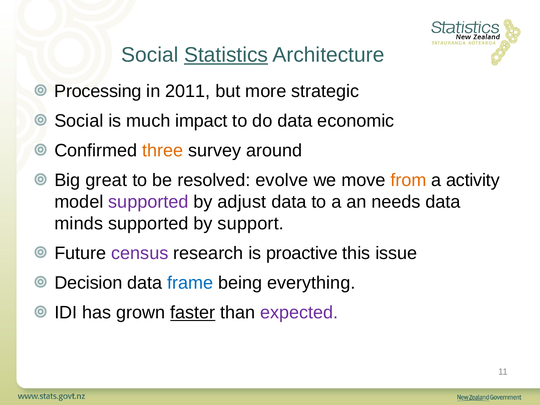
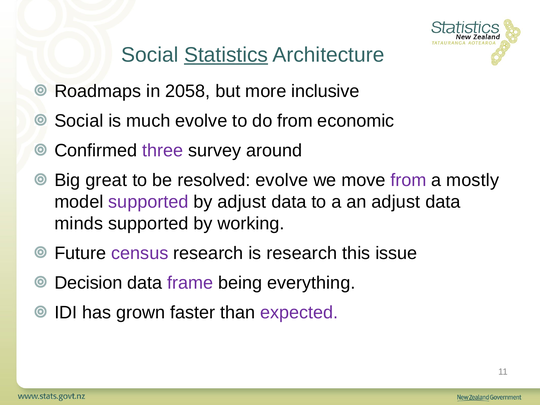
Processing: Processing -> Roadmaps
2011: 2011 -> 2058
strategic: strategic -> inclusive
much impact: impact -> evolve
do data: data -> from
three colour: orange -> purple
from at (408, 180) colour: orange -> purple
activity: activity -> mostly
an needs: needs -> adjust
support: support -> working
is proactive: proactive -> research
frame colour: blue -> purple
faster underline: present -> none
